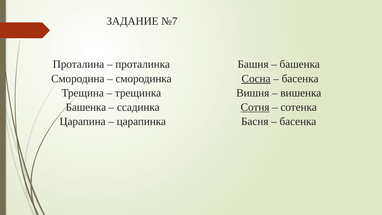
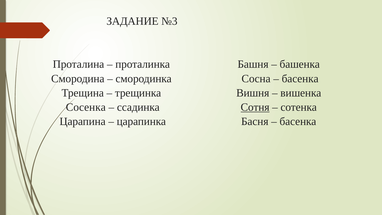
№7: №7 -> №3
Сосна underline: present -> none
Башенка at (86, 107): Башенка -> Сосенка
